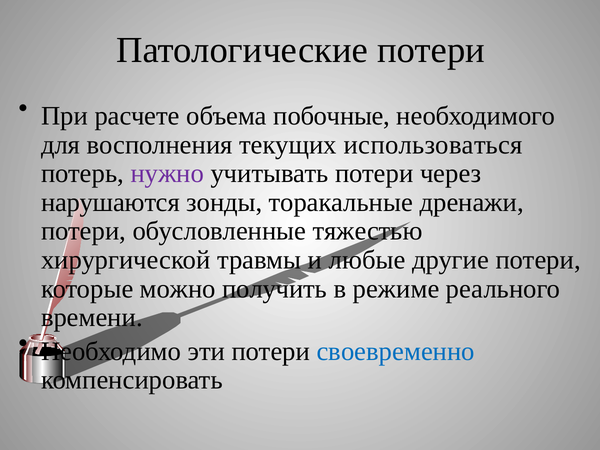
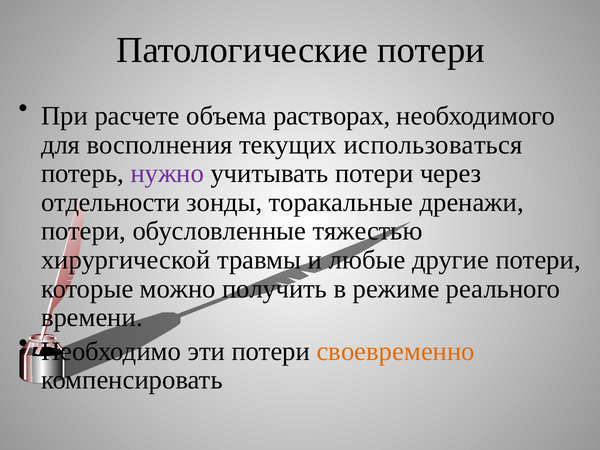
побочные: побочные -> растворах
нарушаются: нарушаются -> отдельности
своевременно colour: blue -> orange
